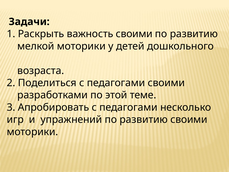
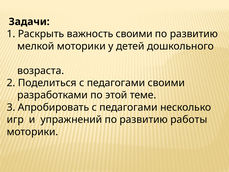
развитию своими: своими -> работы
